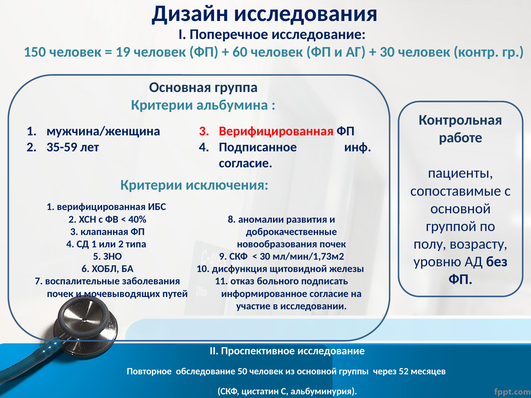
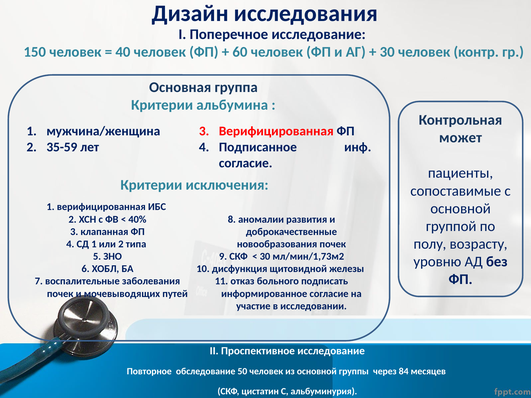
19: 19 -> 40
работе: работе -> может
52: 52 -> 84
